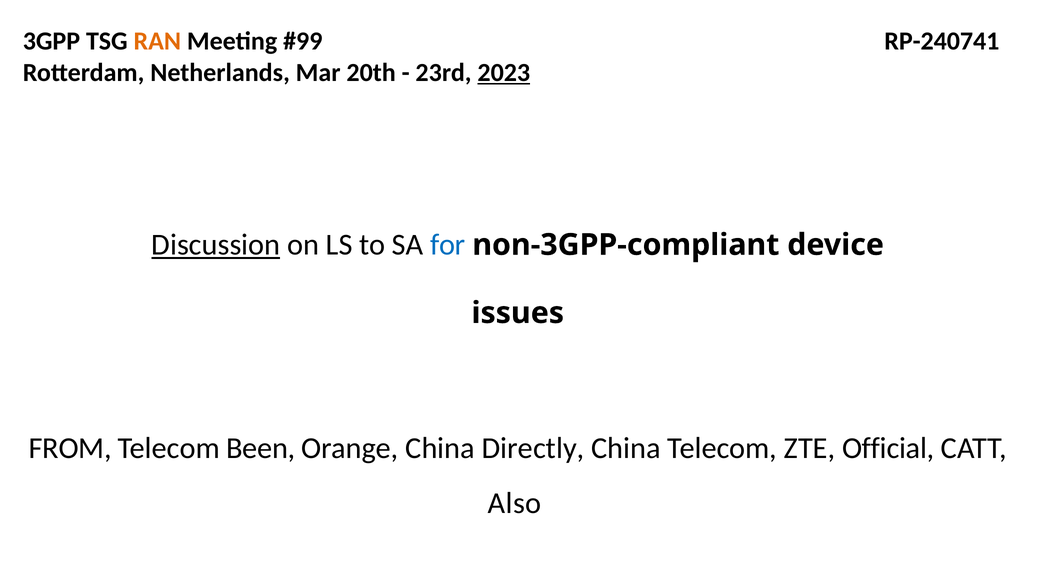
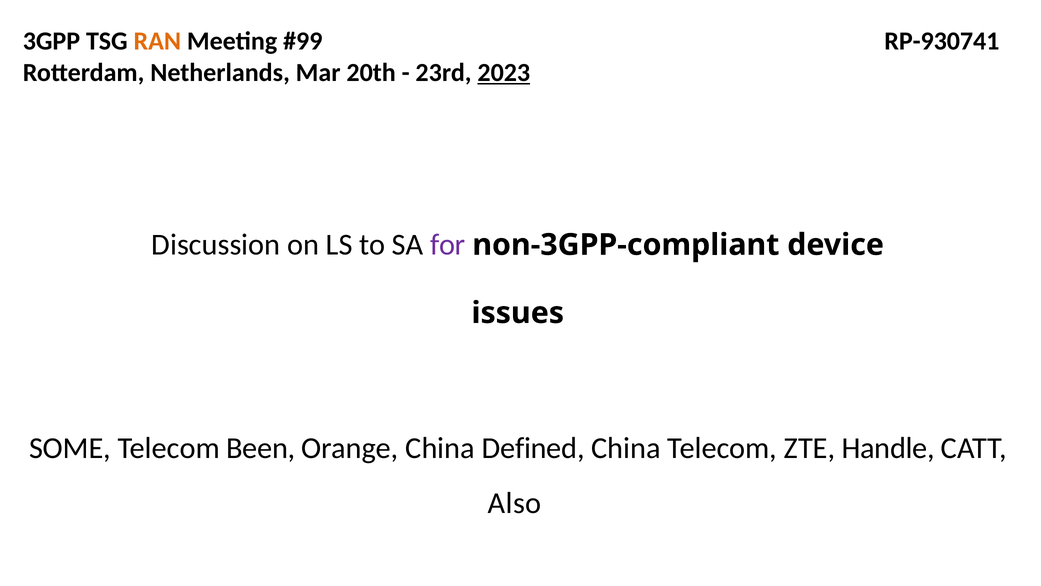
RP-240741: RP-240741 -> RP-930741
Discussion underline: present -> none
for colour: blue -> purple
FROM: FROM -> SOME
Directly: Directly -> Defined
Official: Official -> Handle
